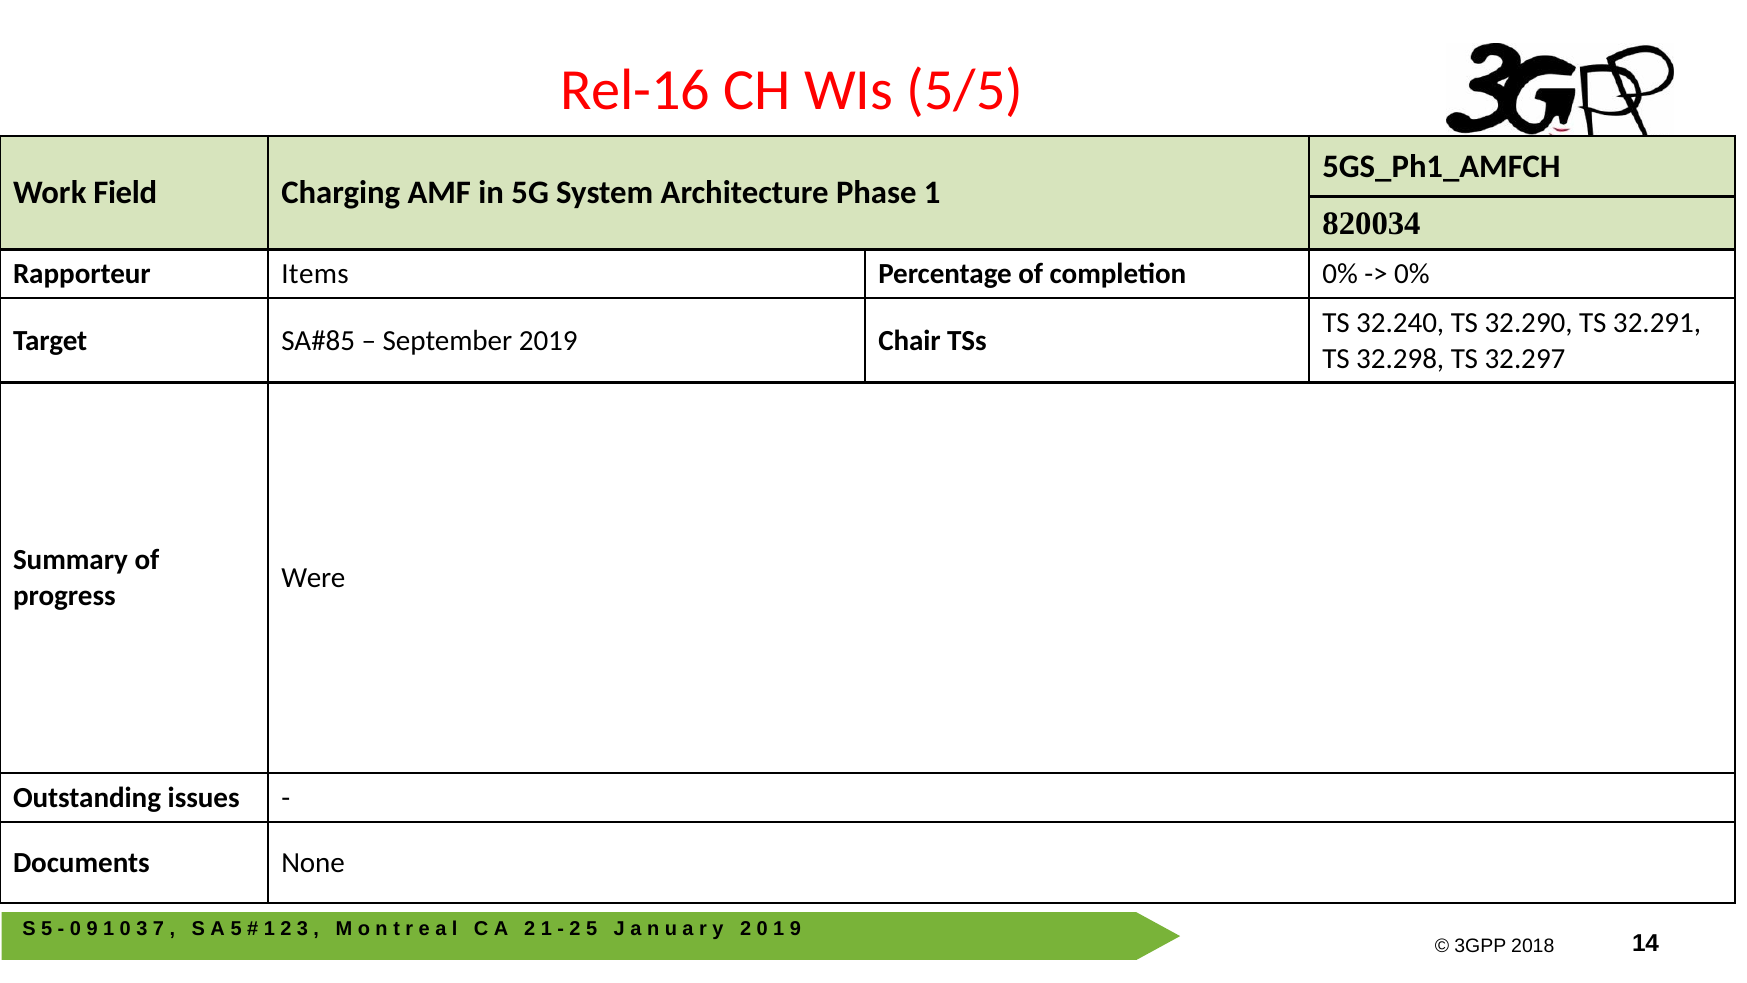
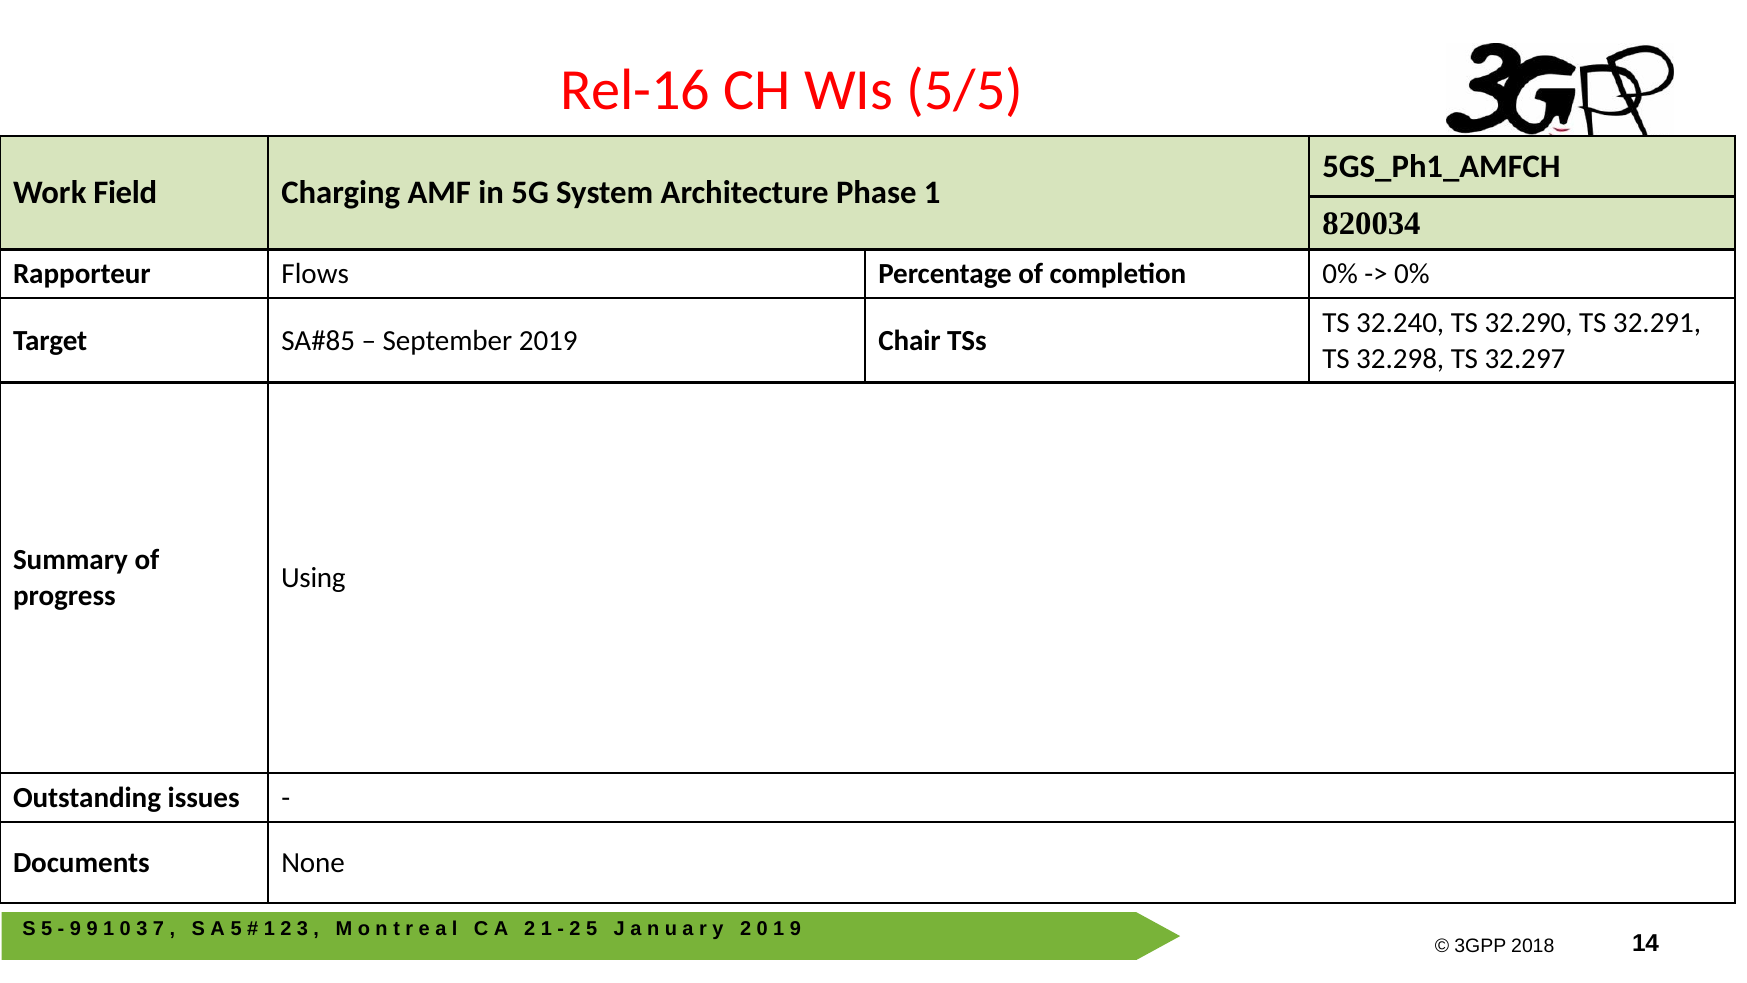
Items: Items -> Flows
Were: Were -> Using
0 at (76, 928): 0 -> 9
